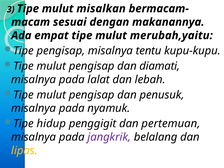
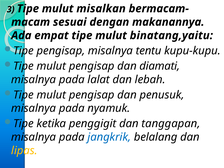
merubah,yaitu: merubah,yaitu -> binatang,yaitu
hidup: hidup -> ketika
pertemuan: pertemuan -> tanggapan
jangkrik colour: purple -> blue
